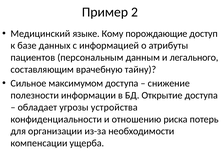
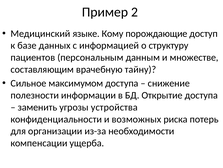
атрибуты: атрибуты -> структуру
легального: легального -> множестве
обладает: обладает -> заменить
отношению: отношению -> возможных
